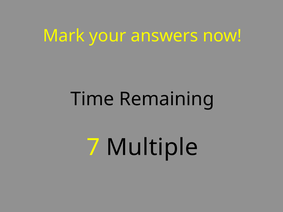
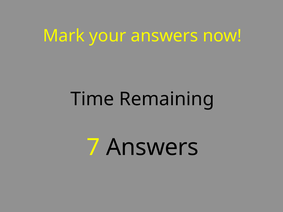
7 Multiple: Multiple -> Answers
